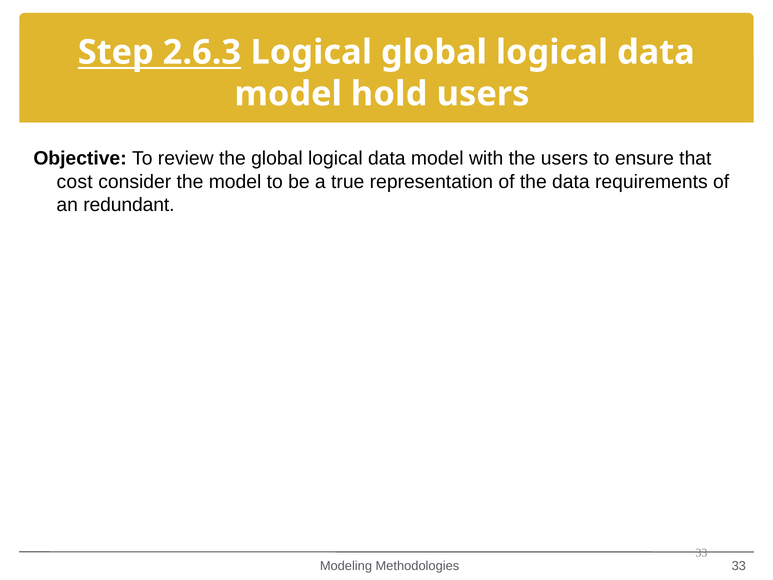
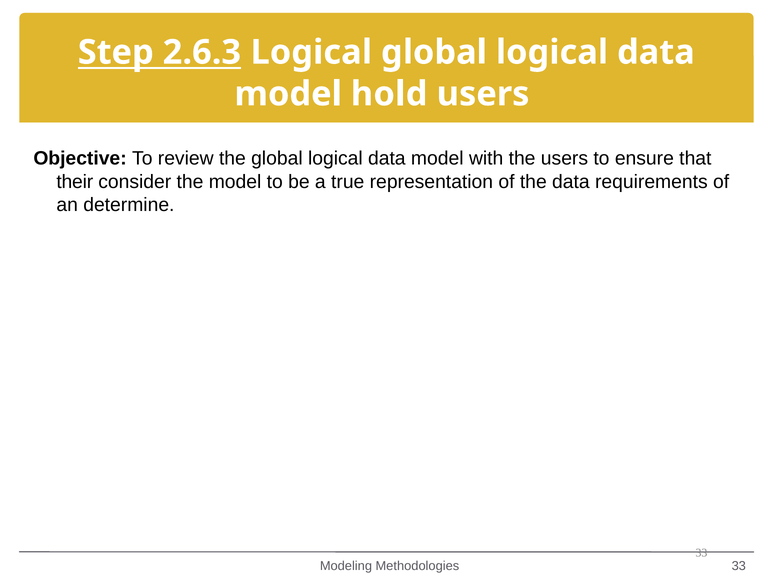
cost: cost -> their
redundant: redundant -> determine
